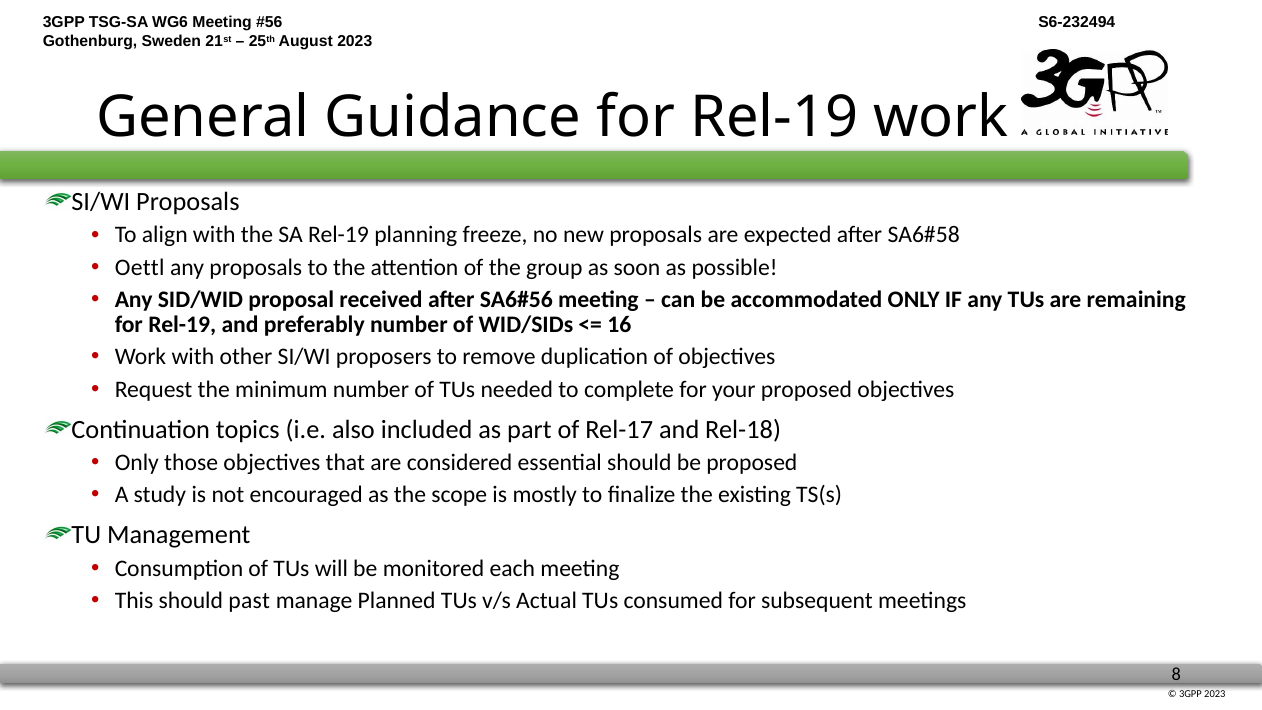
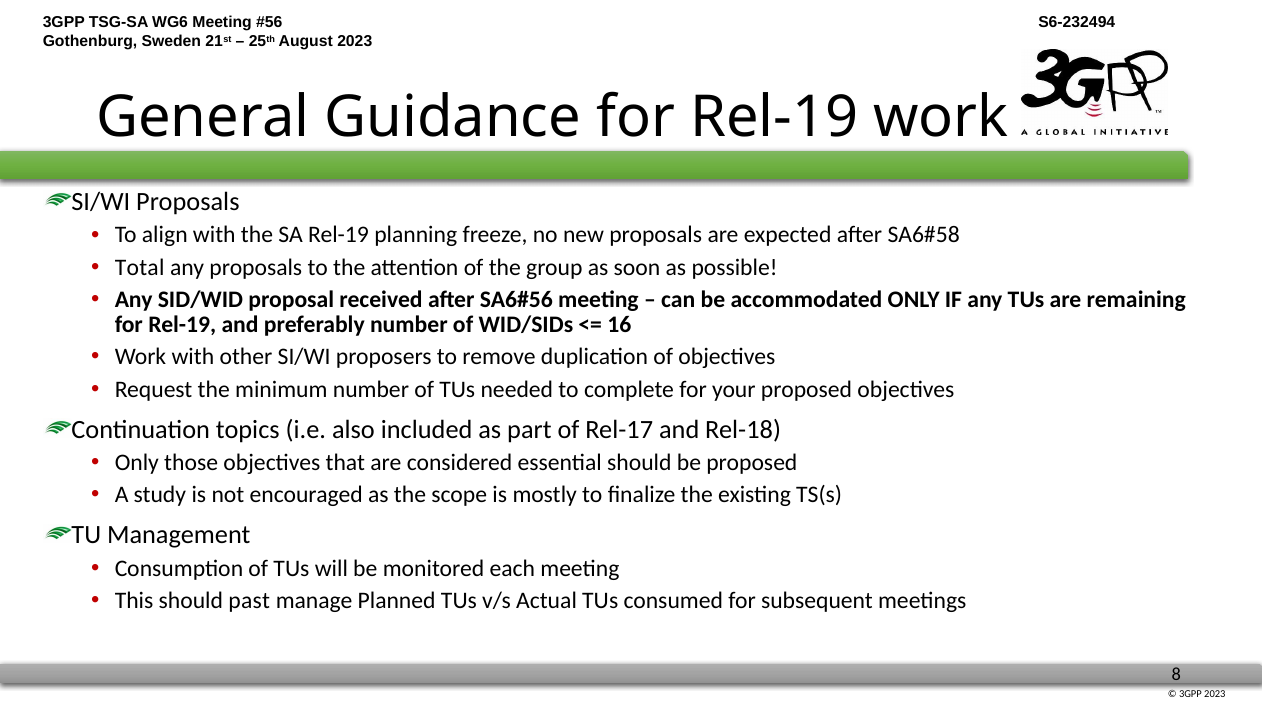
Oettl: Oettl -> Total
